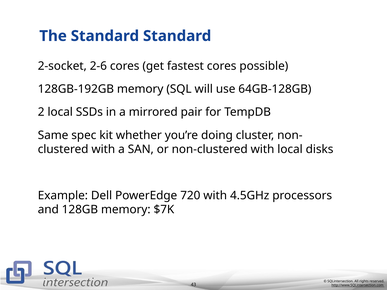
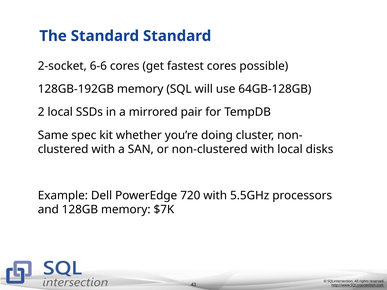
2-6: 2-6 -> 6-6
4.5GHz: 4.5GHz -> 5.5GHz
